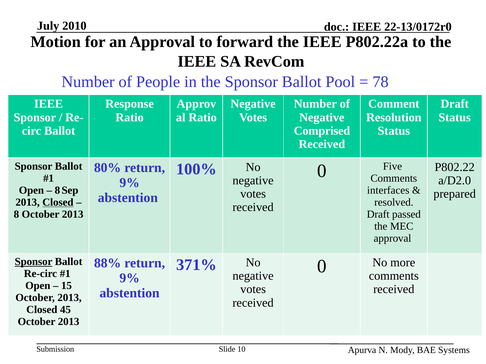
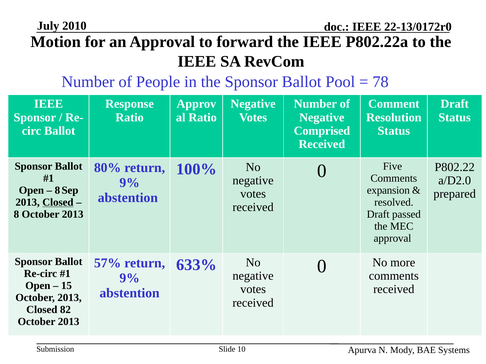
interfaces: interfaces -> expansion
Sponsor at (34, 262) underline: present -> none
88%: 88% -> 57%
371%: 371% -> 633%
45: 45 -> 82
